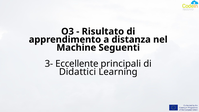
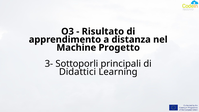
Seguenti: Seguenti -> Progetto
Eccellente: Eccellente -> Sottoporli
